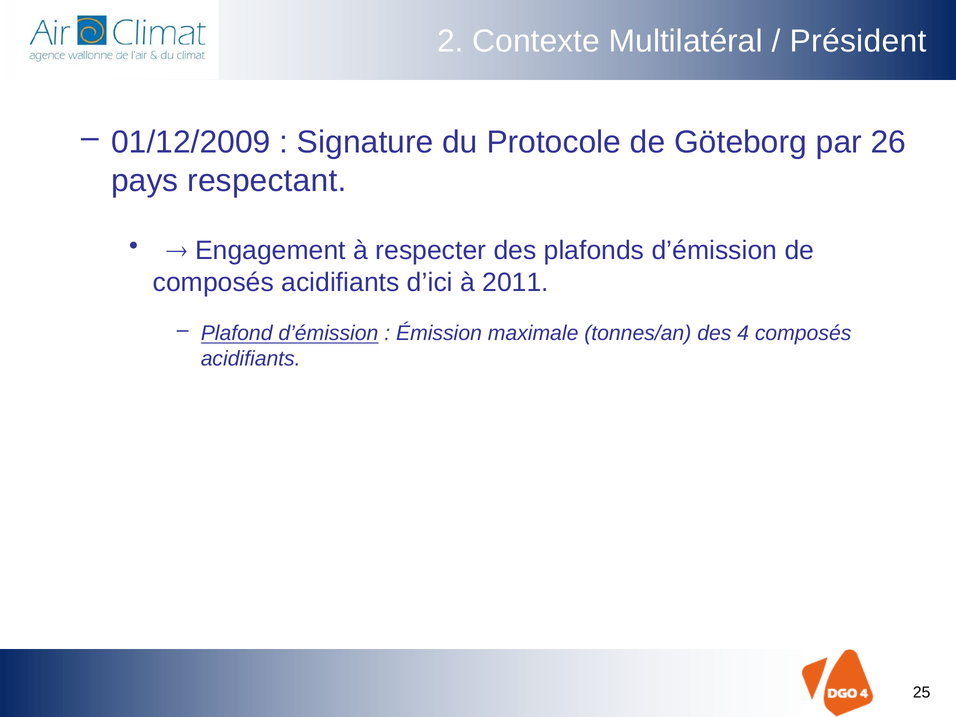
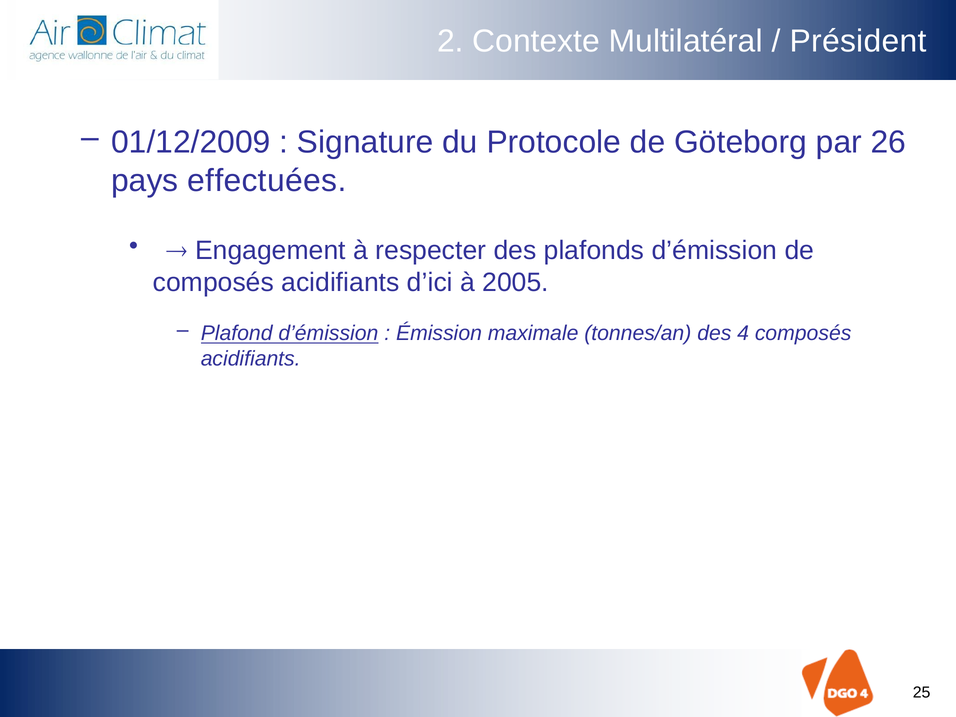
respectant: respectant -> effectuées
2011: 2011 -> 2005
